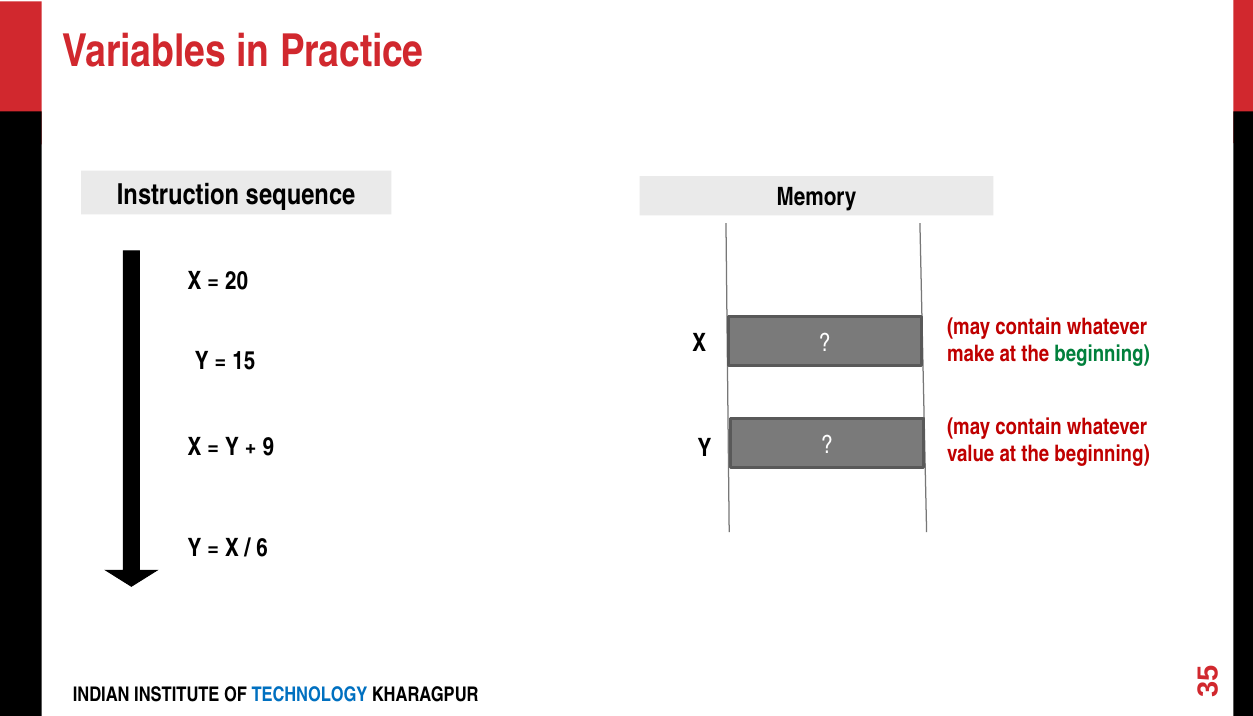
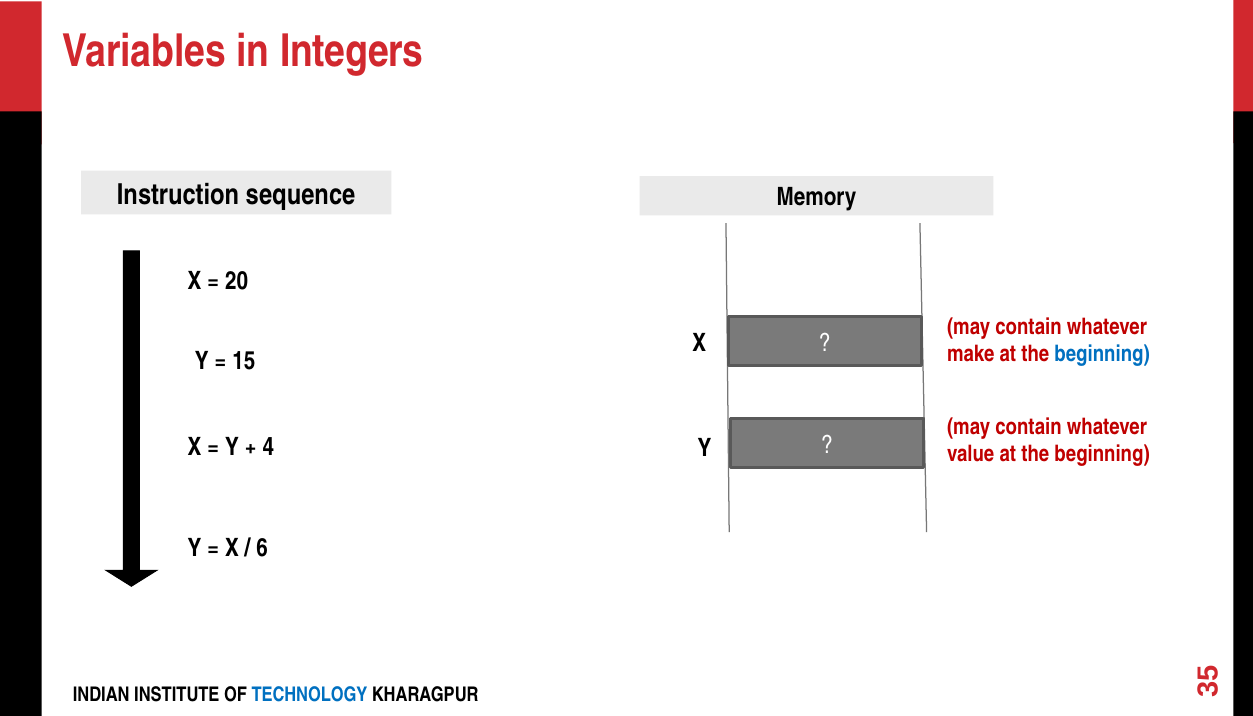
Practice: Practice -> Integers
beginning at (1102, 354) colour: green -> blue
9: 9 -> 4
